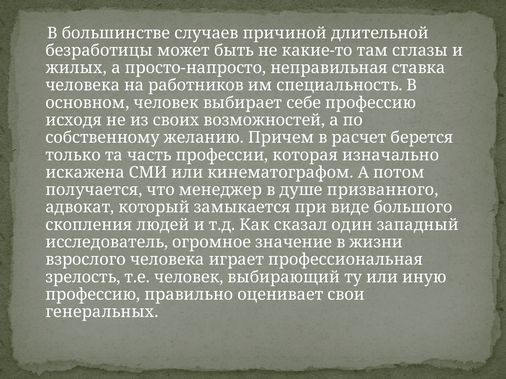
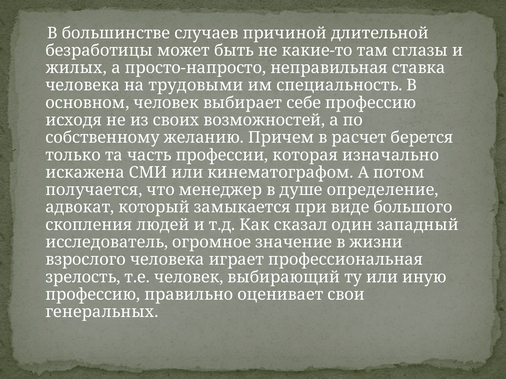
работников: работников -> трудовыми
призванного: призванного -> определение
